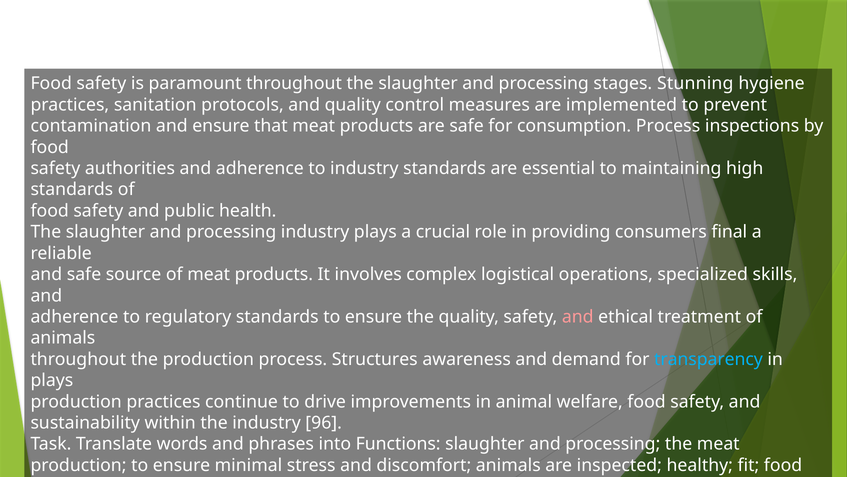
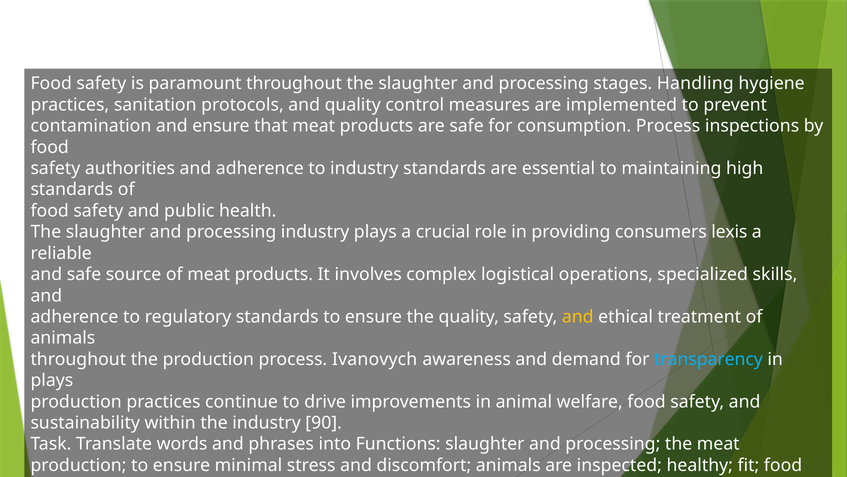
Stunning: Stunning -> Handling
consumers final: final -> lexis
and at (578, 317) colour: pink -> yellow
Structures: Structures -> Ivanovych
96: 96 -> 90
